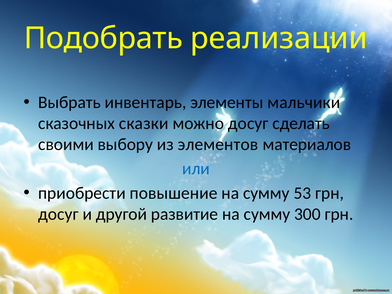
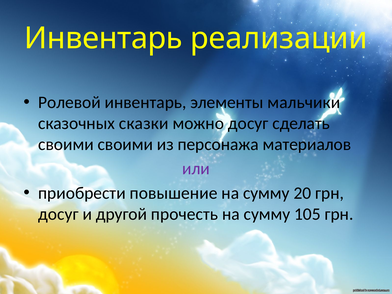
Подобрать at (103, 38): Подобрать -> Инвентарь
Выбрать: Выбрать -> Ролевой
своими выбору: выбору -> своими
элементов: элементов -> персонажа
или colour: blue -> purple
53: 53 -> 20
развитие: развитие -> прочесть
300: 300 -> 105
